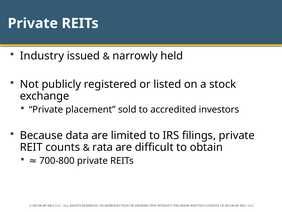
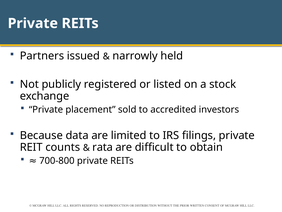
Industry: Industry -> Partners
